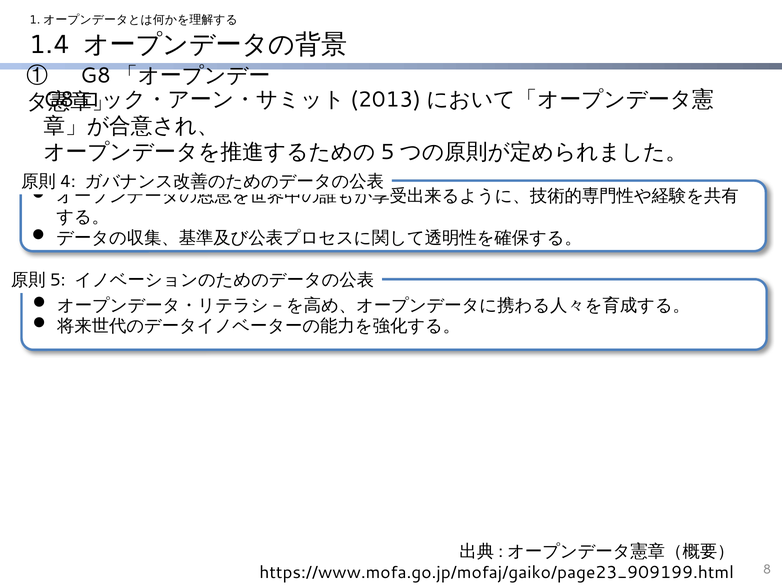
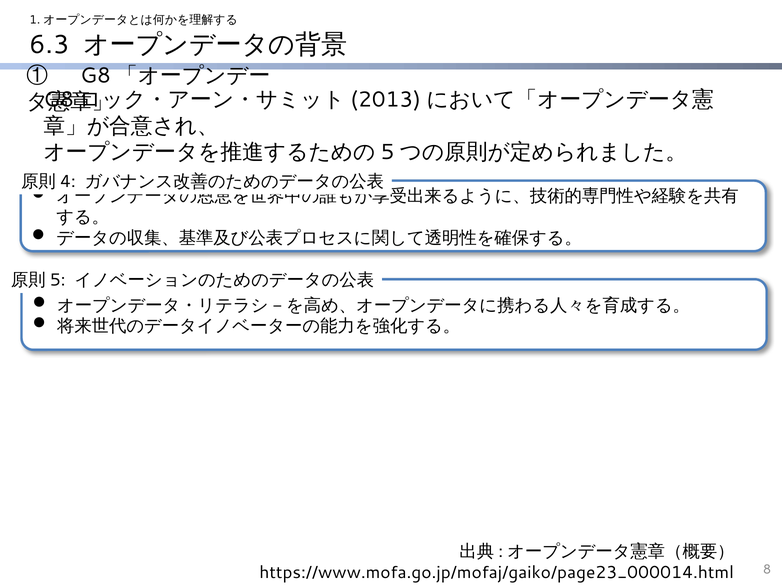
1.4: 1.4 -> 6.3
https://www.mofa.go.jp/mofaj/gaiko/page23_909199.html: https://www.mofa.go.jp/mofaj/gaiko/page23_909199.html -> https://www.mofa.go.jp/mofaj/gaiko/page23_000014.html
